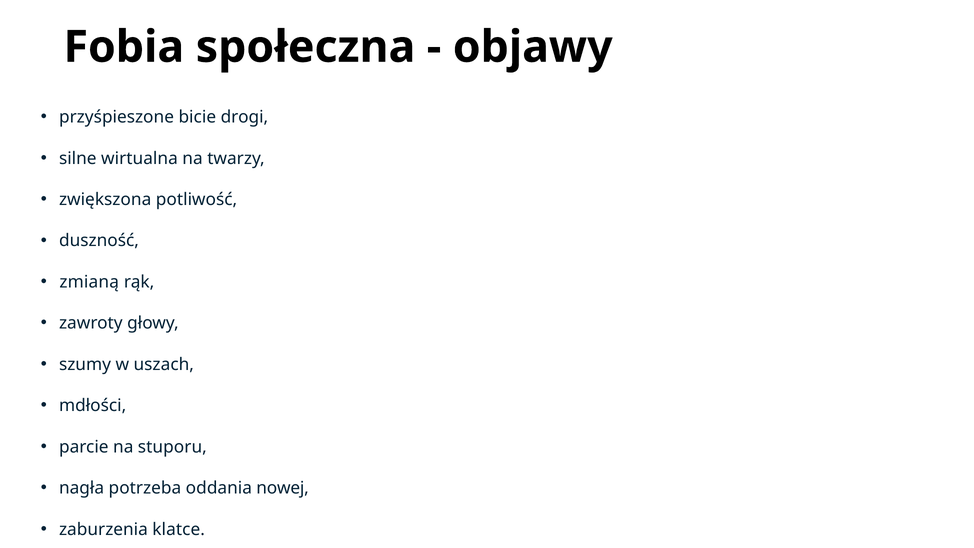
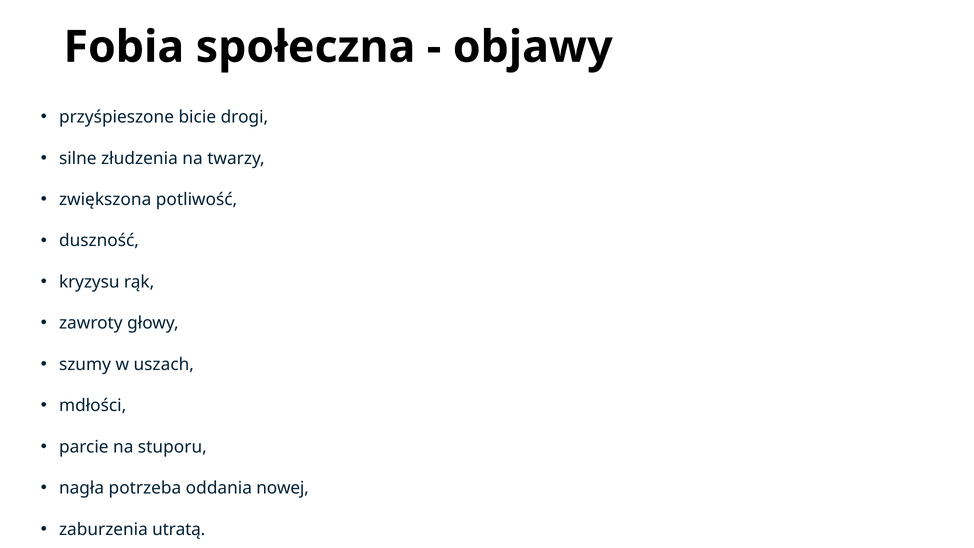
wirtualna: wirtualna -> złudzenia
zmianą: zmianą -> kryzysu
klatce: klatce -> utratą
